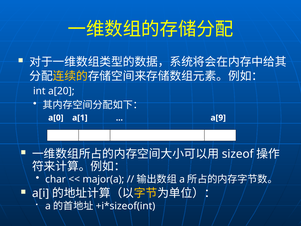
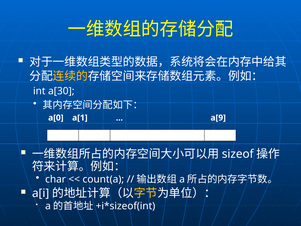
a[20: a[20 -> a[30
major(a: major(a -> count(a
